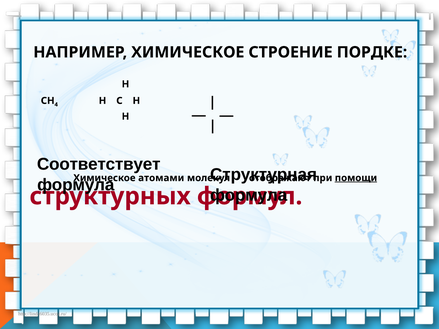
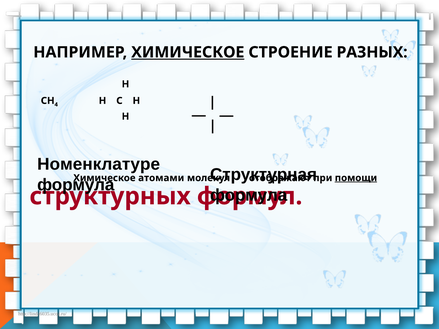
ХИМИЧЕСКОЕ at (188, 52) underline: none -> present
ПОРДКЕ: ПОРДКЕ -> РАЗНЫХ
Соответствует: Соответствует -> Номенклатуре
